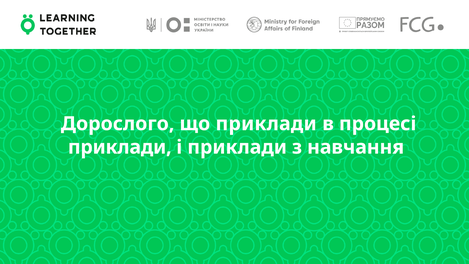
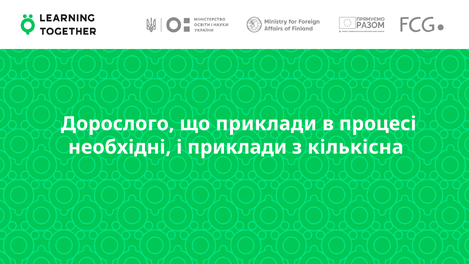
приклади at (120, 147): приклади -> необхідні
навчання: навчання -> кількісна
